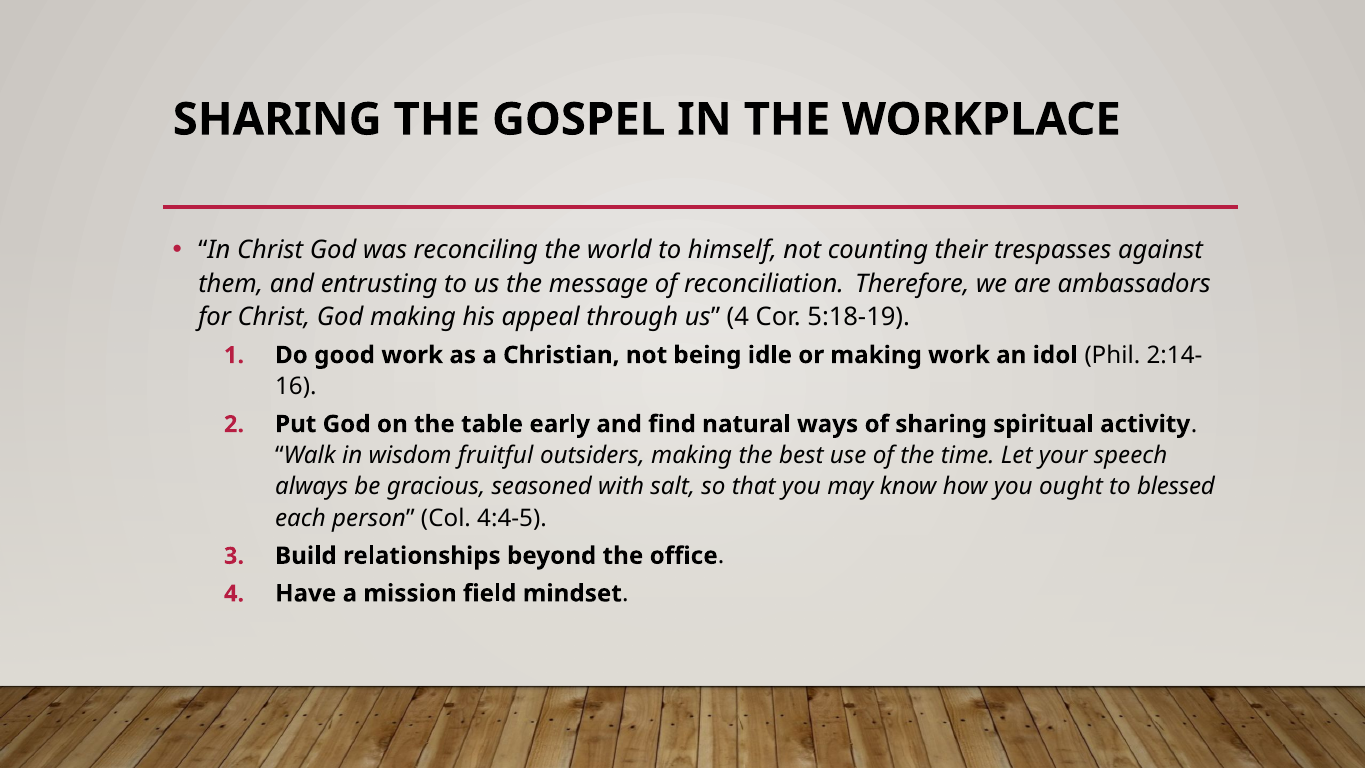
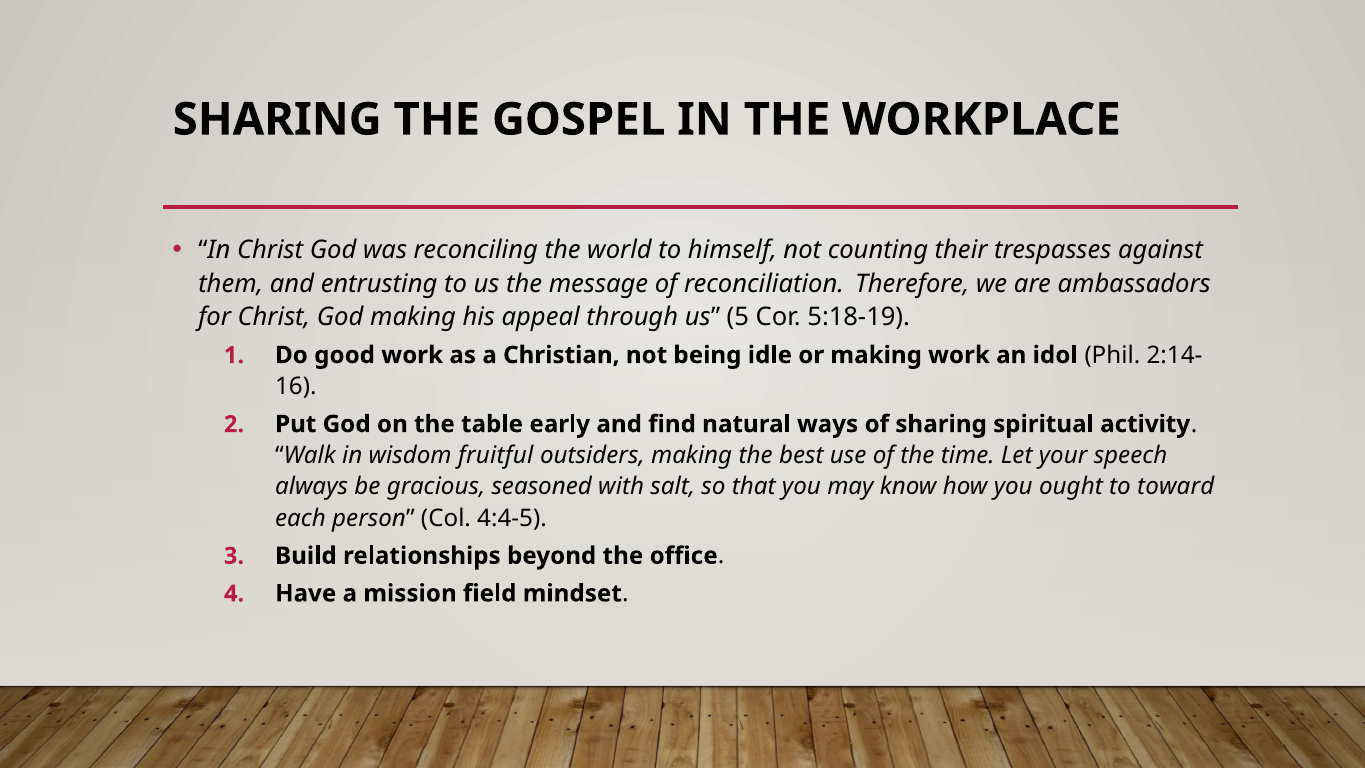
us 4: 4 -> 5
blessed: blessed -> toward
